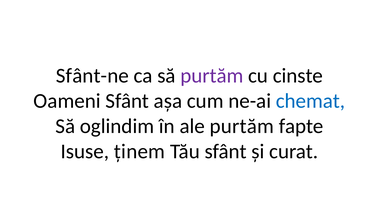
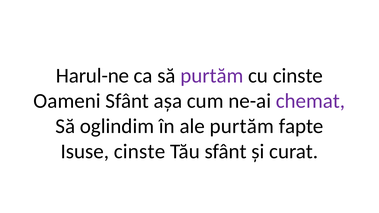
Sfânt-ne: Sfânt-ne -> Harul-ne
chemat colour: blue -> purple
Isuse ținem: ținem -> cinste
